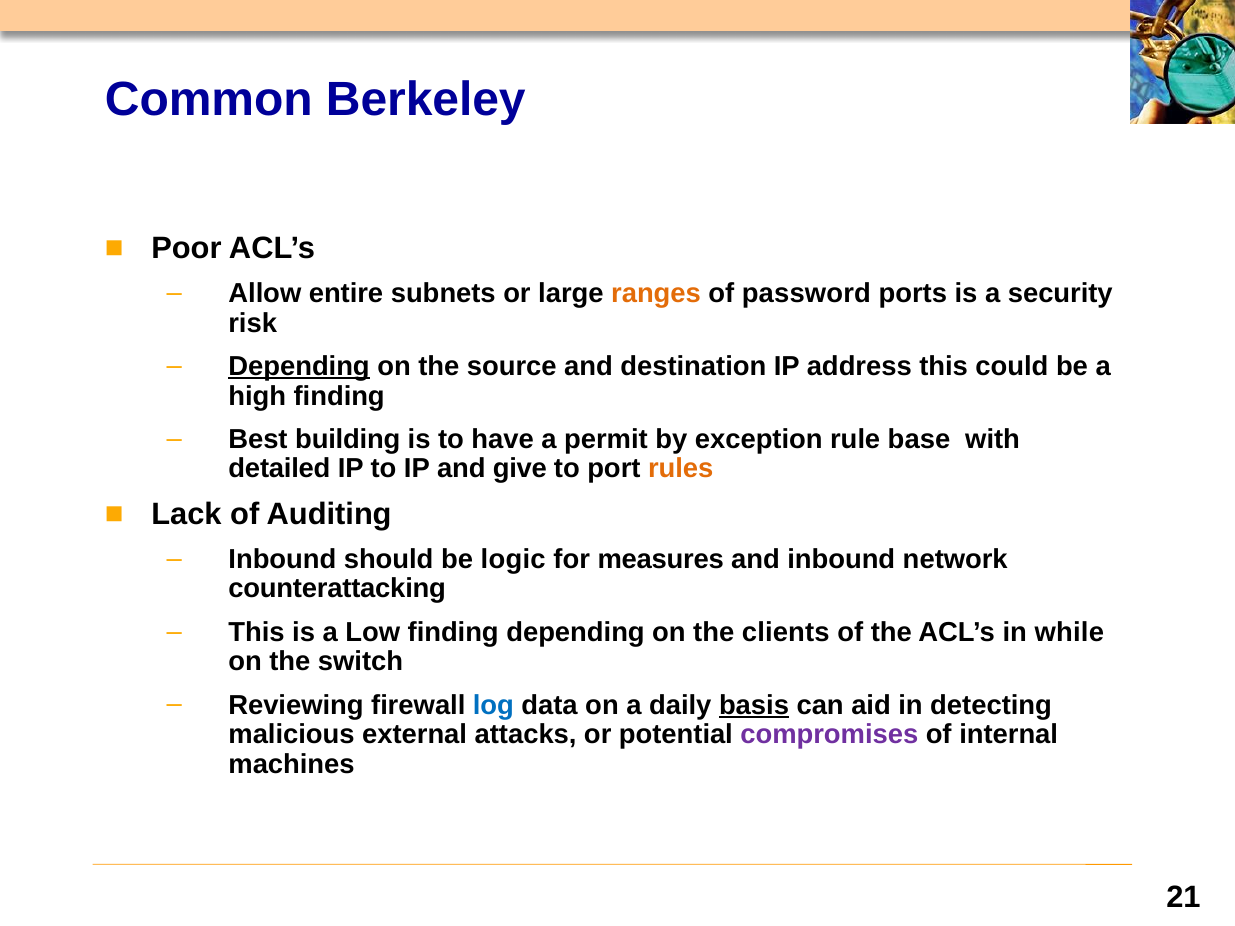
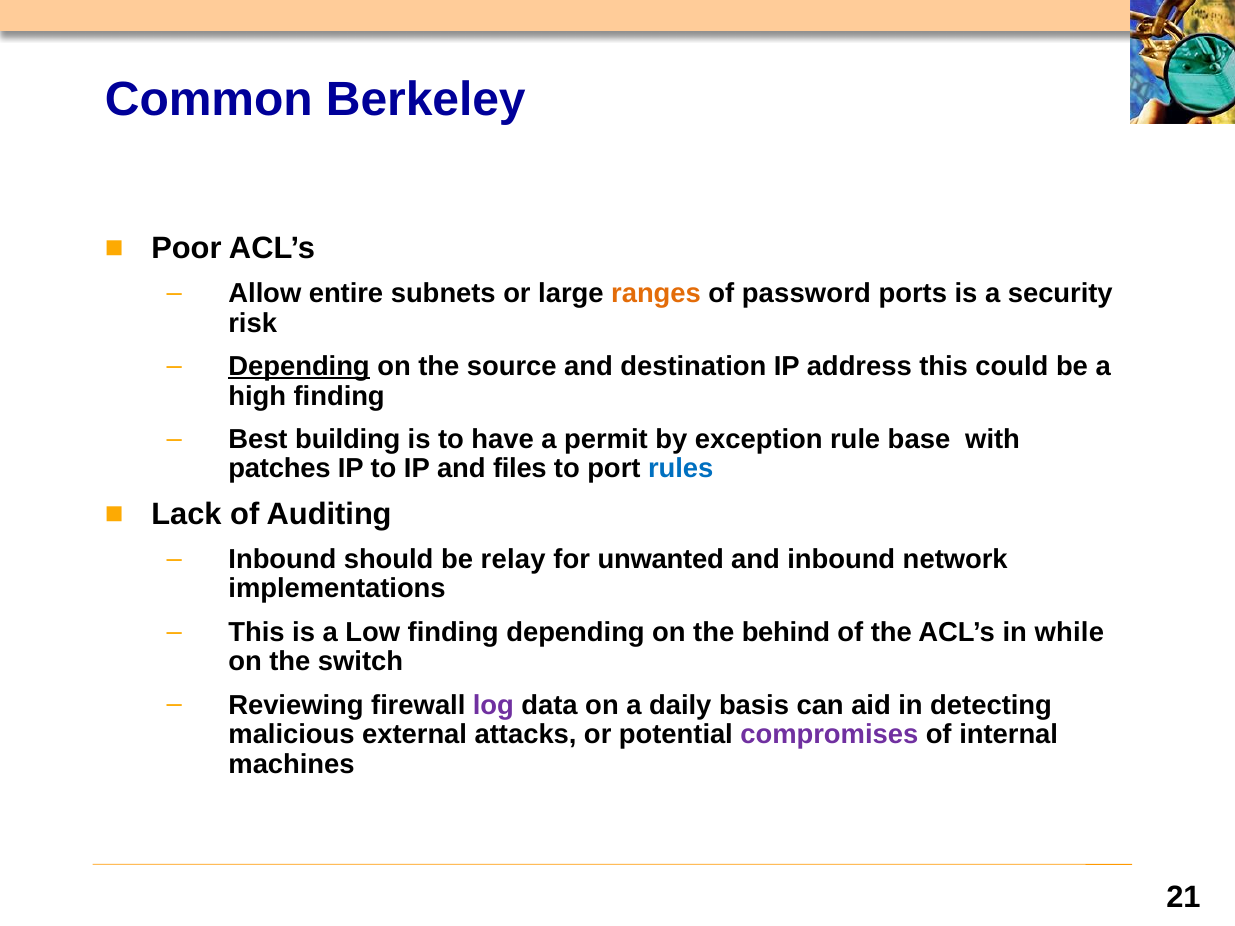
detailed: detailed -> patches
give: give -> files
rules colour: orange -> blue
logic: logic -> relay
measures: measures -> unwanted
counterattacking: counterattacking -> implementations
clients: clients -> behind
log colour: blue -> purple
basis underline: present -> none
